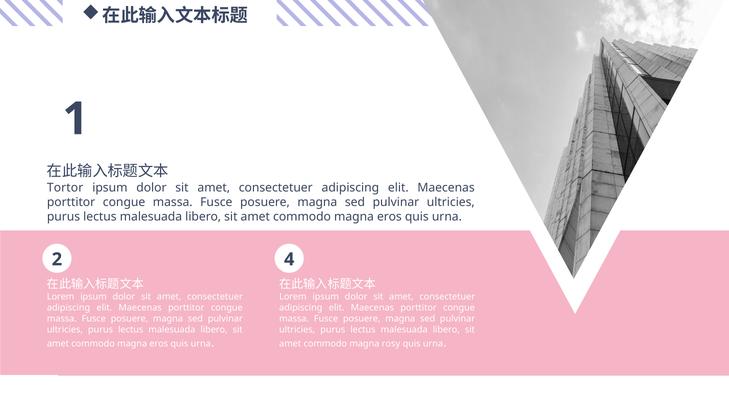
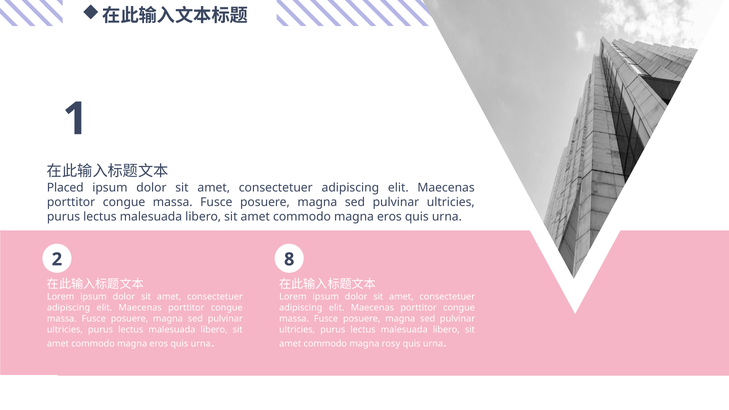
Tortor: Tortor -> Placed
4: 4 -> 8
